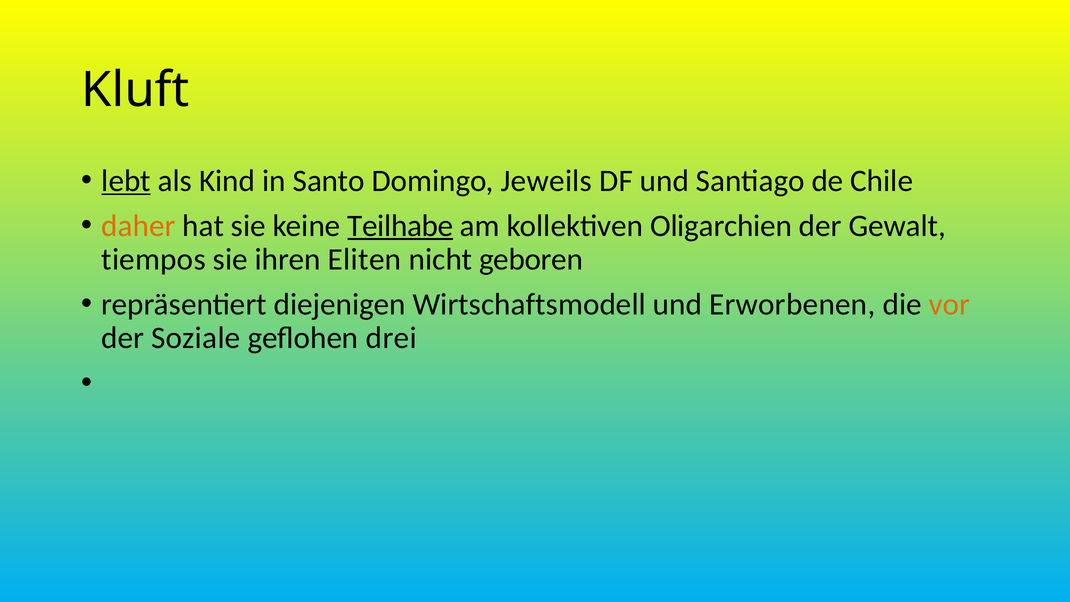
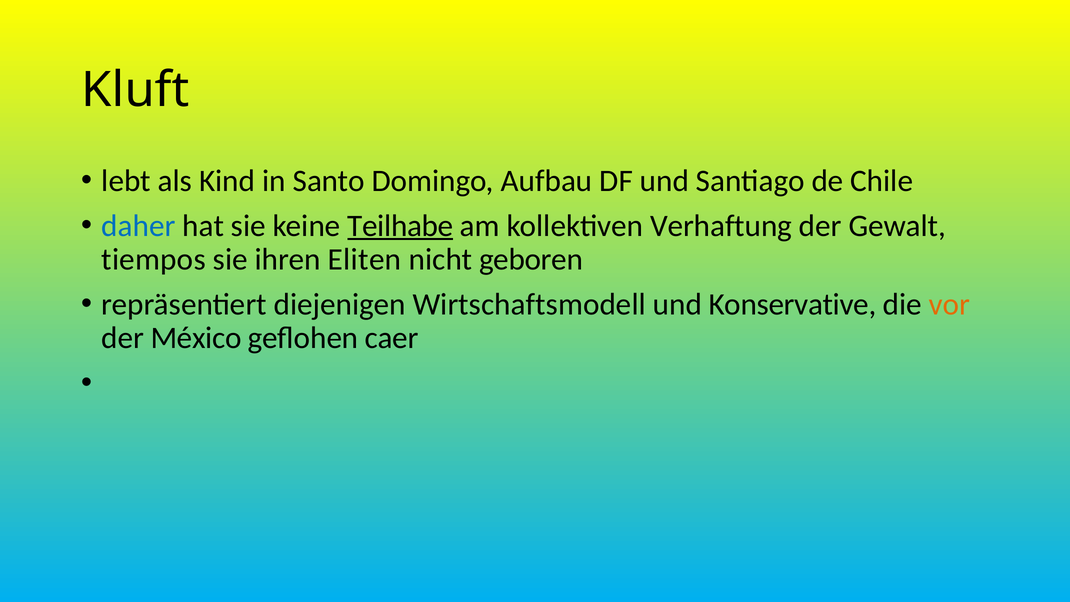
lebt underline: present -> none
Jeweils: Jeweils -> Aufbau
daher colour: orange -> blue
Oligarchien: Oligarchien -> Verhaftung
Erworbenen: Erworbenen -> Konservative
Soziale: Soziale -> México
drei: drei -> caer
